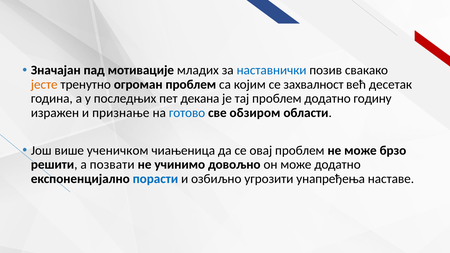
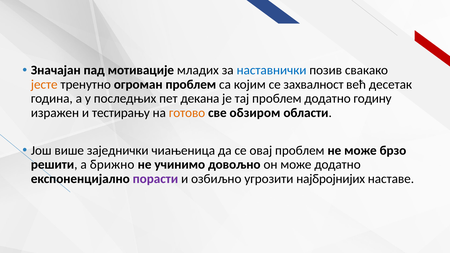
признање: признање -> тестирању
готово colour: blue -> orange
ученичком: ученичком -> заједнички
позвати: позвати -> брижно
порасти colour: blue -> purple
унапређења: унапређења -> најбројнијих
